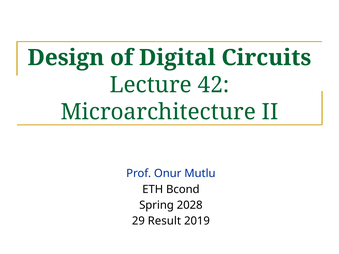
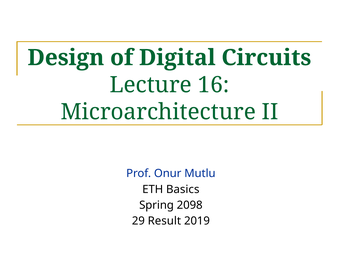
42: 42 -> 16
Bcond: Bcond -> Basics
2028: 2028 -> 2098
